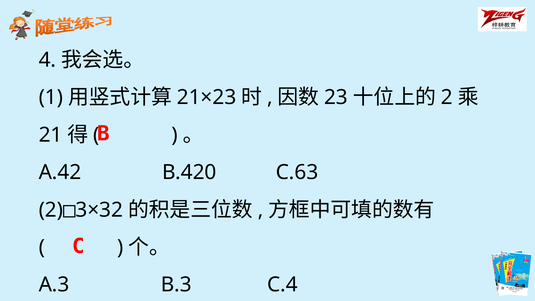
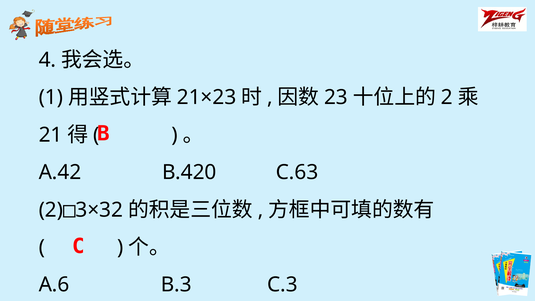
A.3: A.3 -> A.6
C.4: C.4 -> C.3
